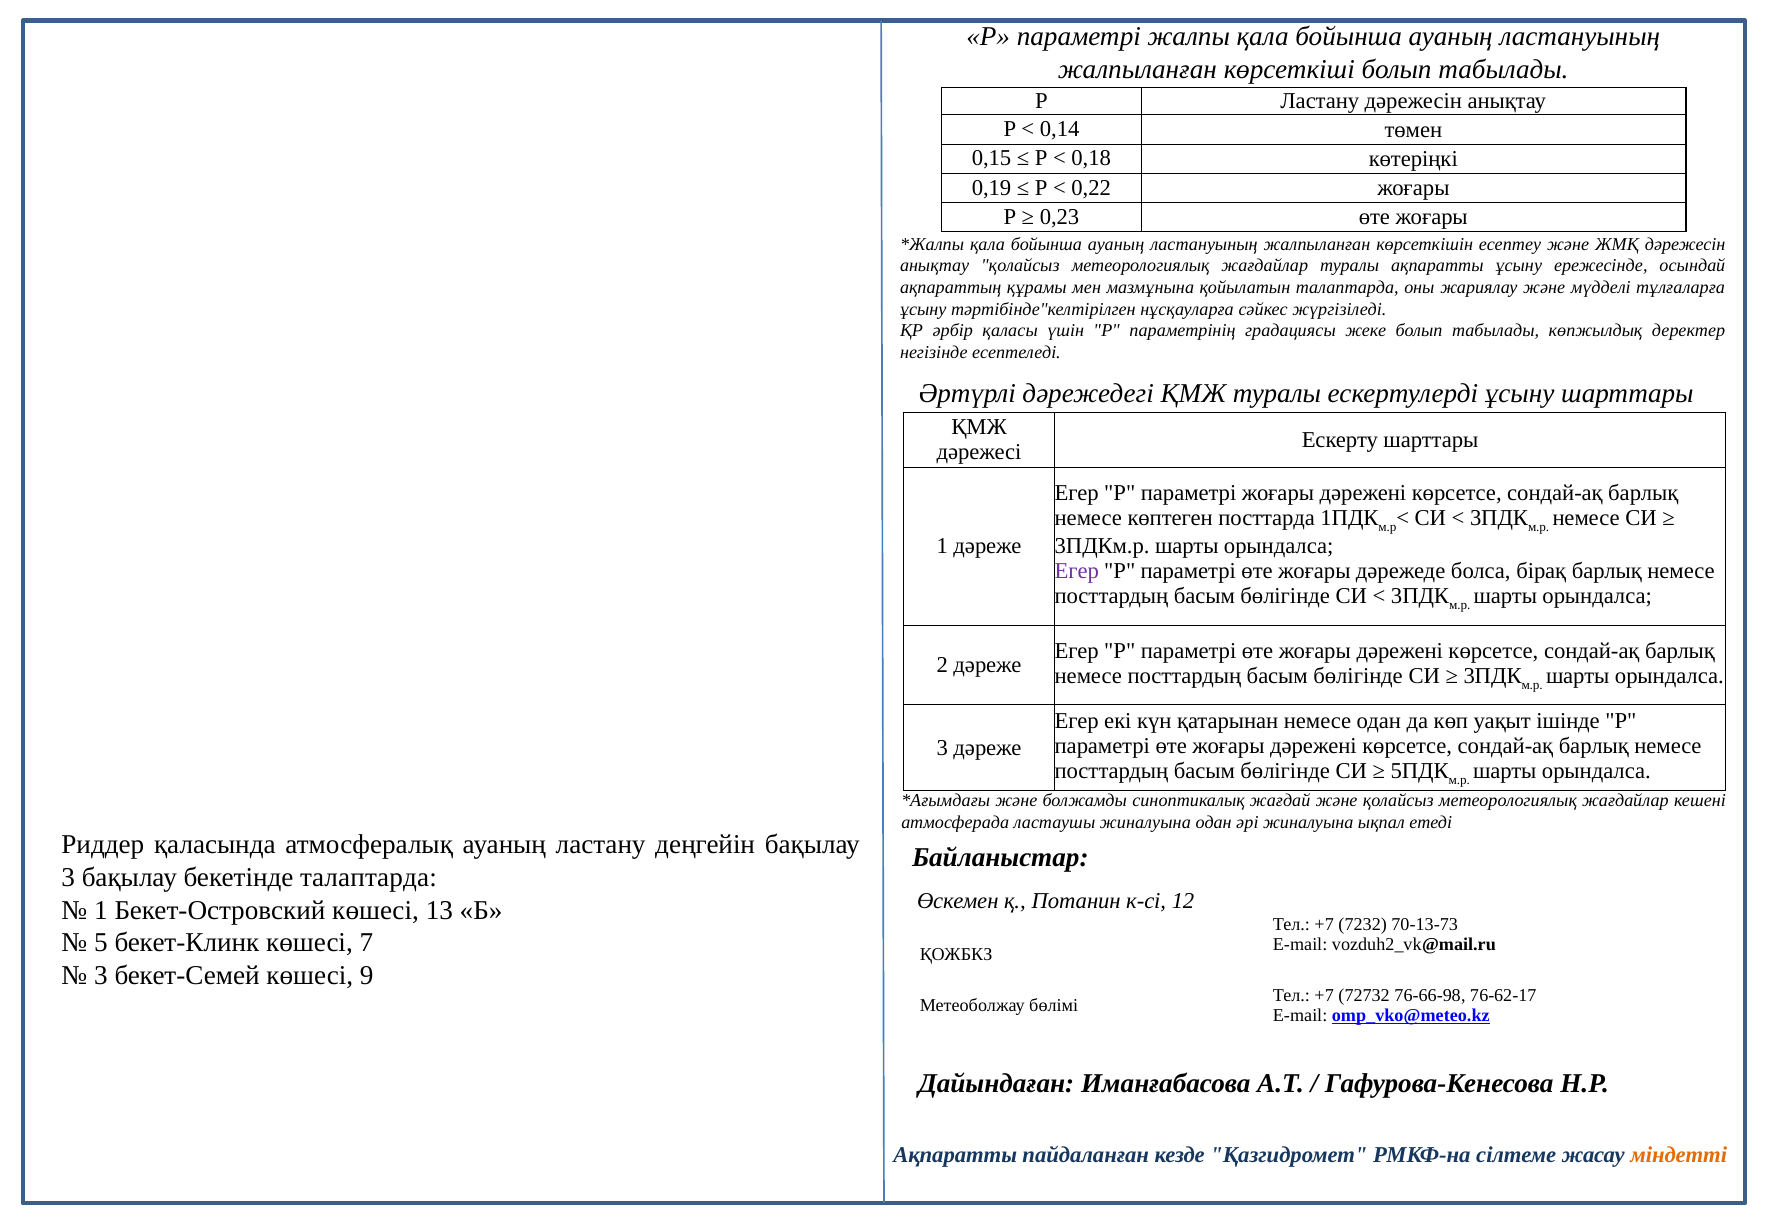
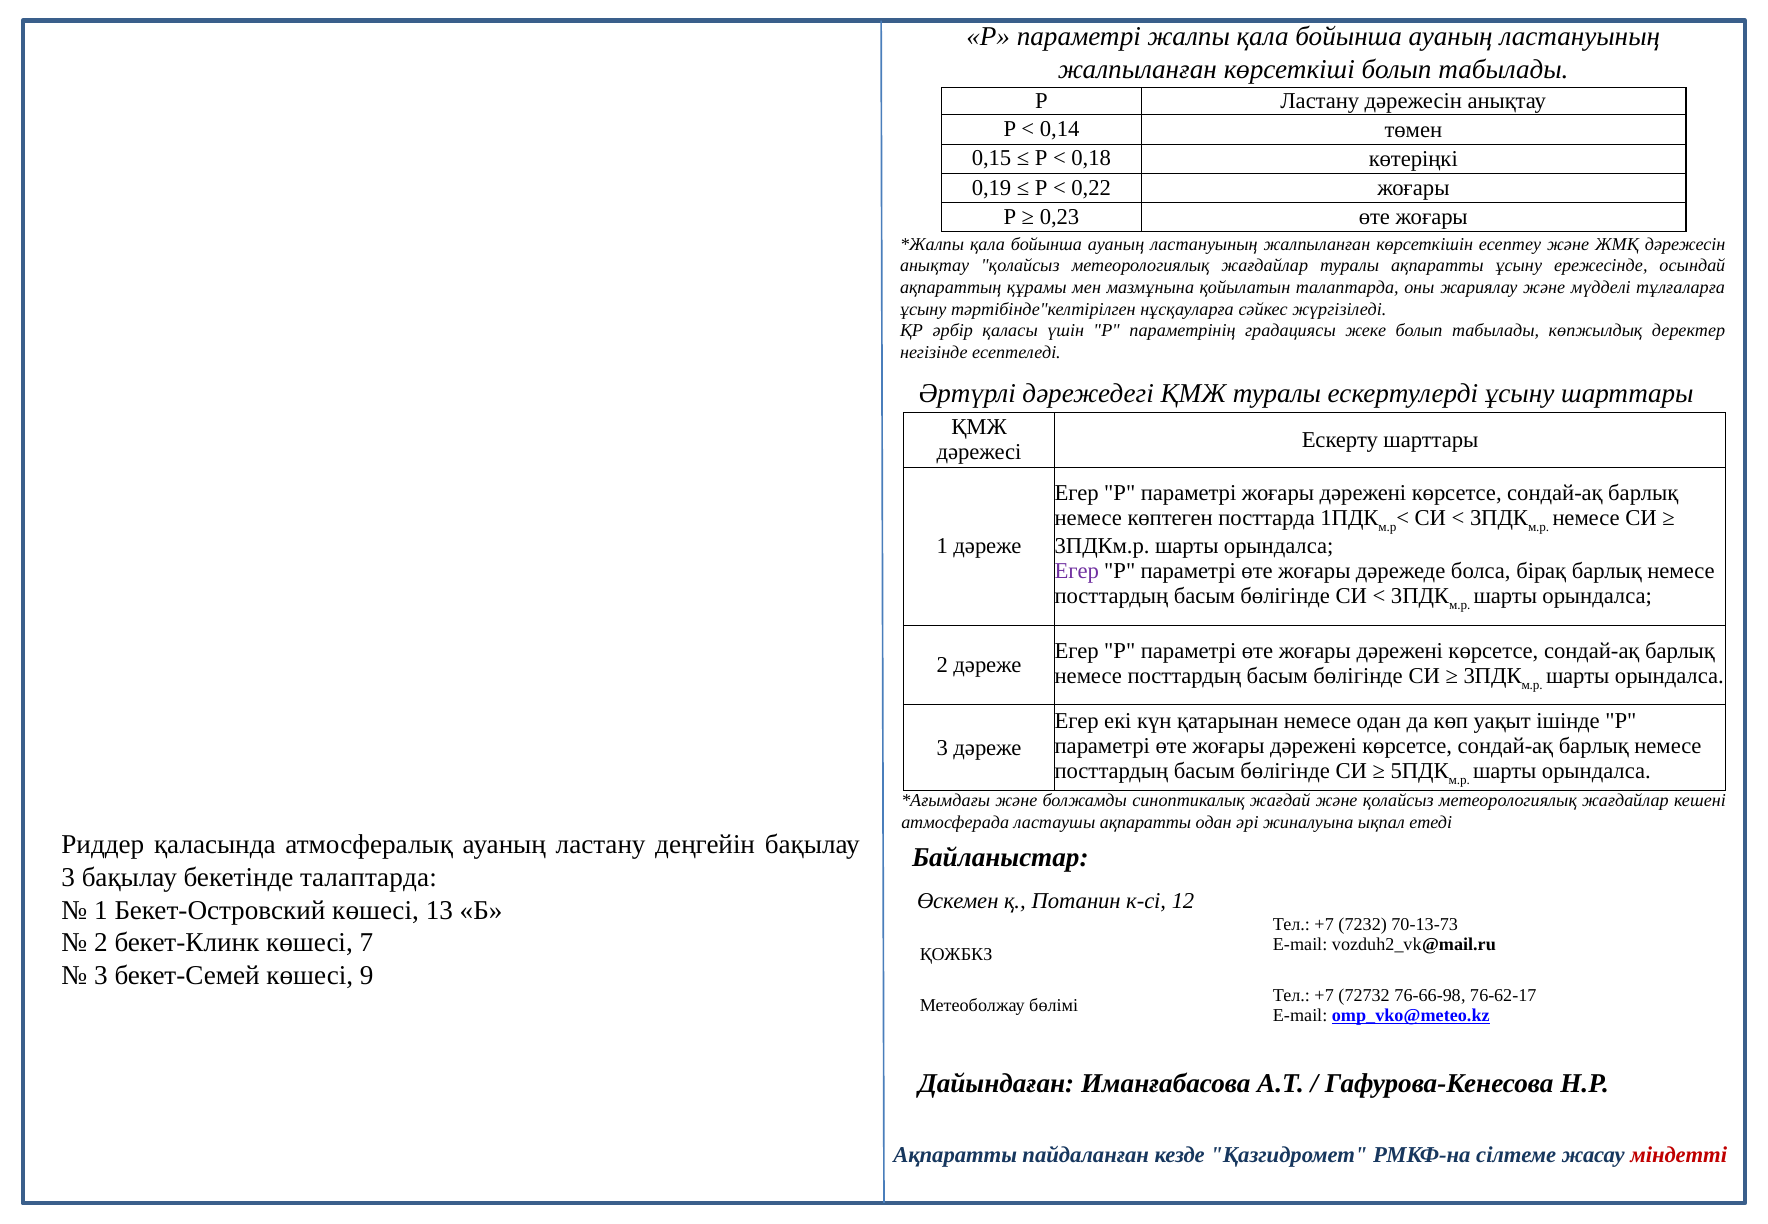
ластаушы жиналуына: жиналуына -> ақпаратты
5 at (101, 943): 5 -> 2
міндетті colour: orange -> red
